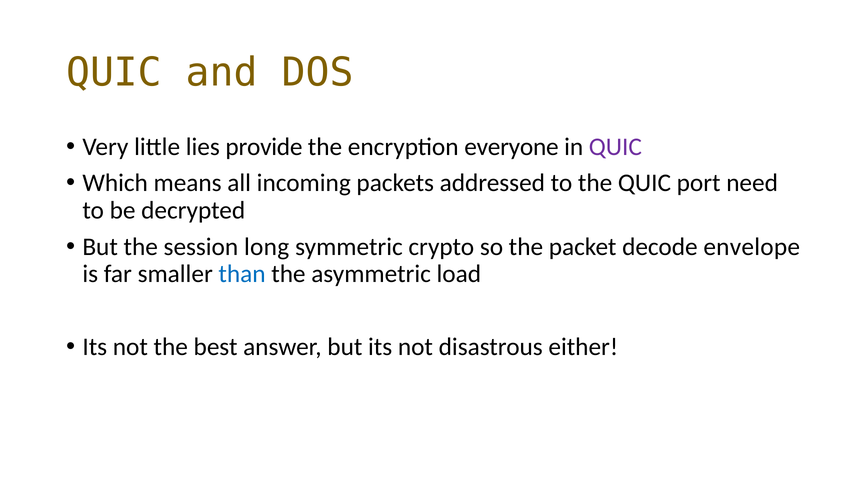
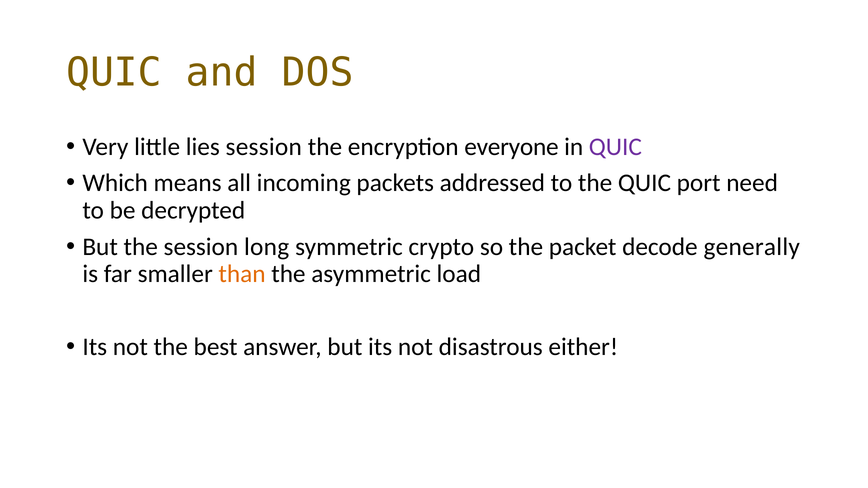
lies provide: provide -> session
envelope: envelope -> generally
than colour: blue -> orange
